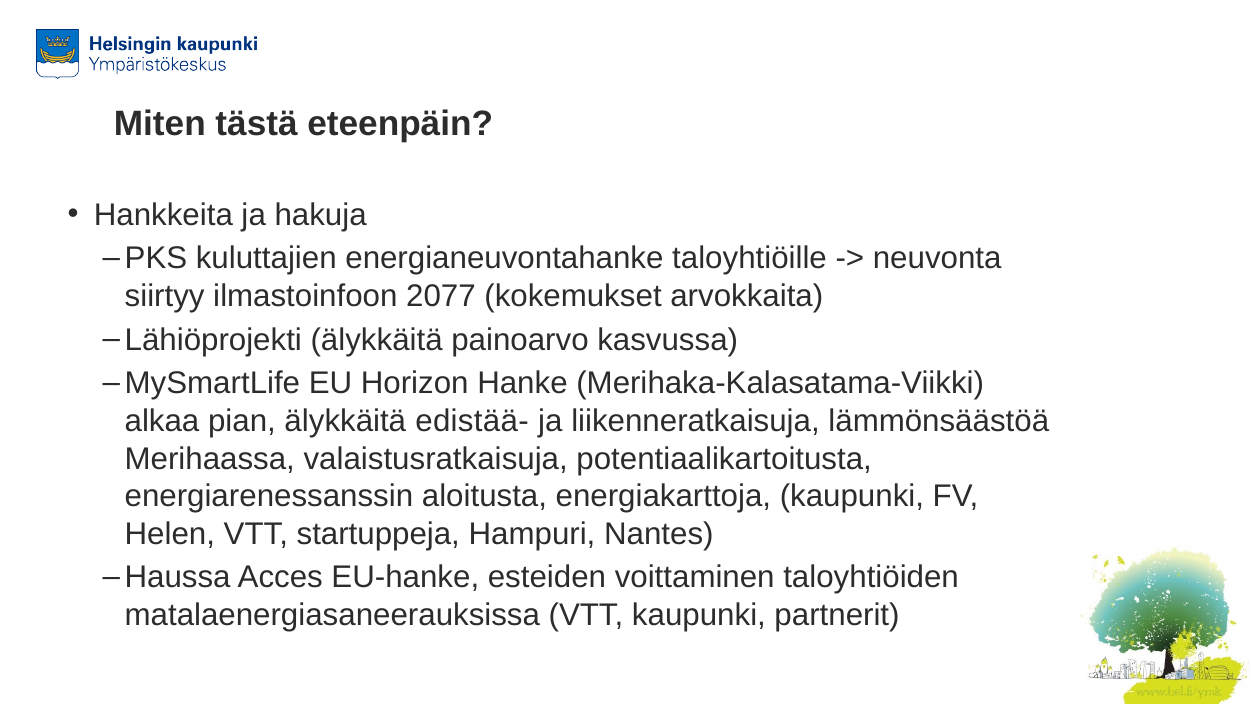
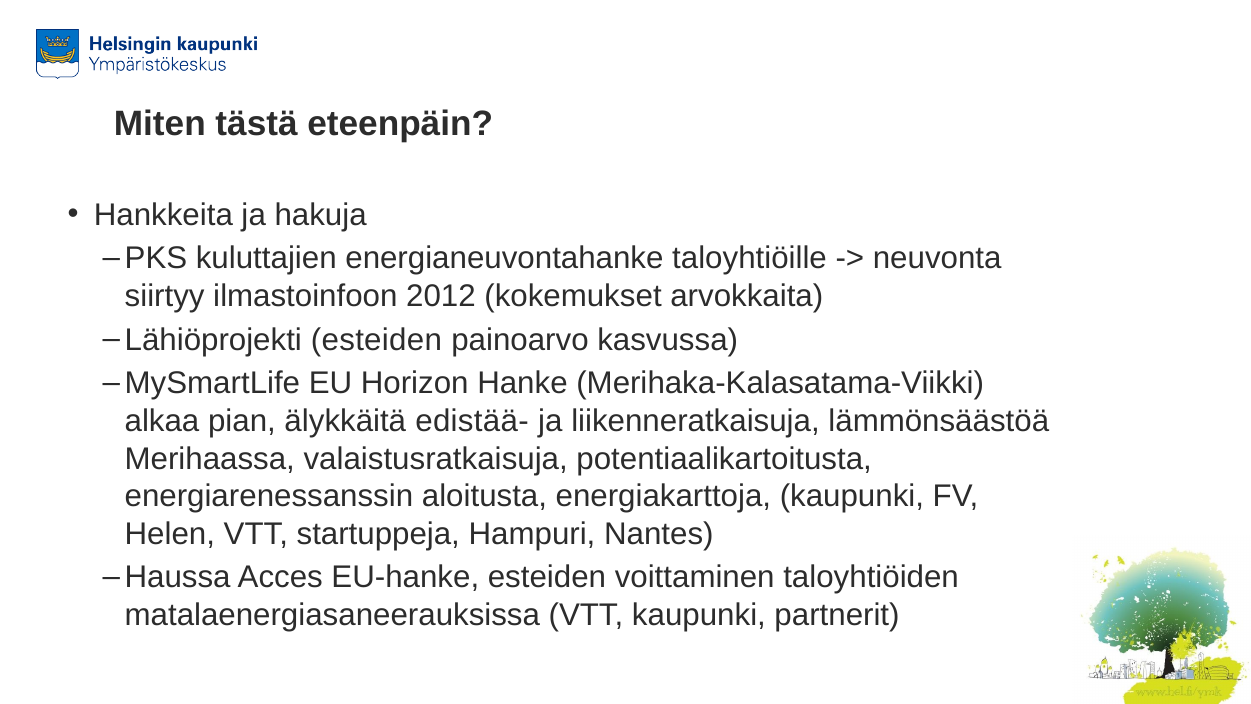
2077: 2077 -> 2012
Lähiöprojekti älykkäitä: älykkäitä -> esteiden
